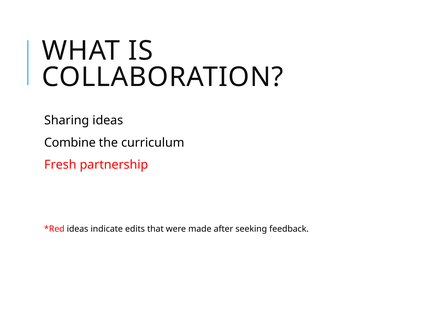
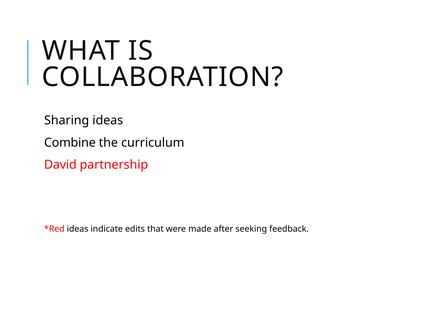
Fresh: Fresh -> David
